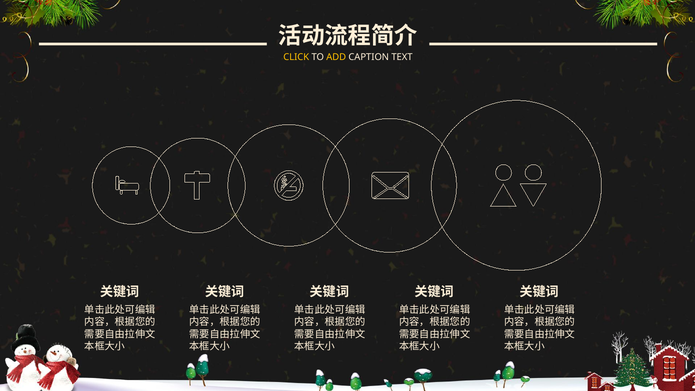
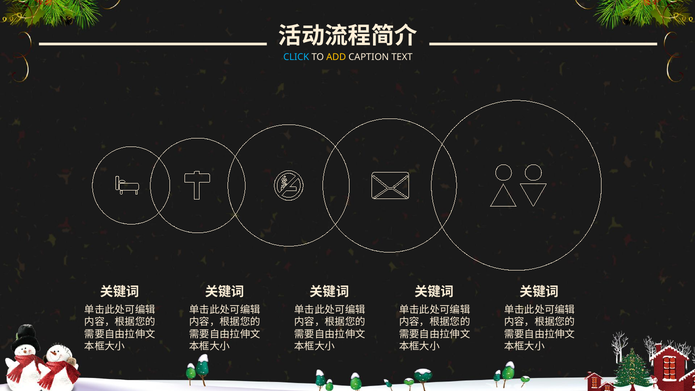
CLICK colour: yellow -> light blue
